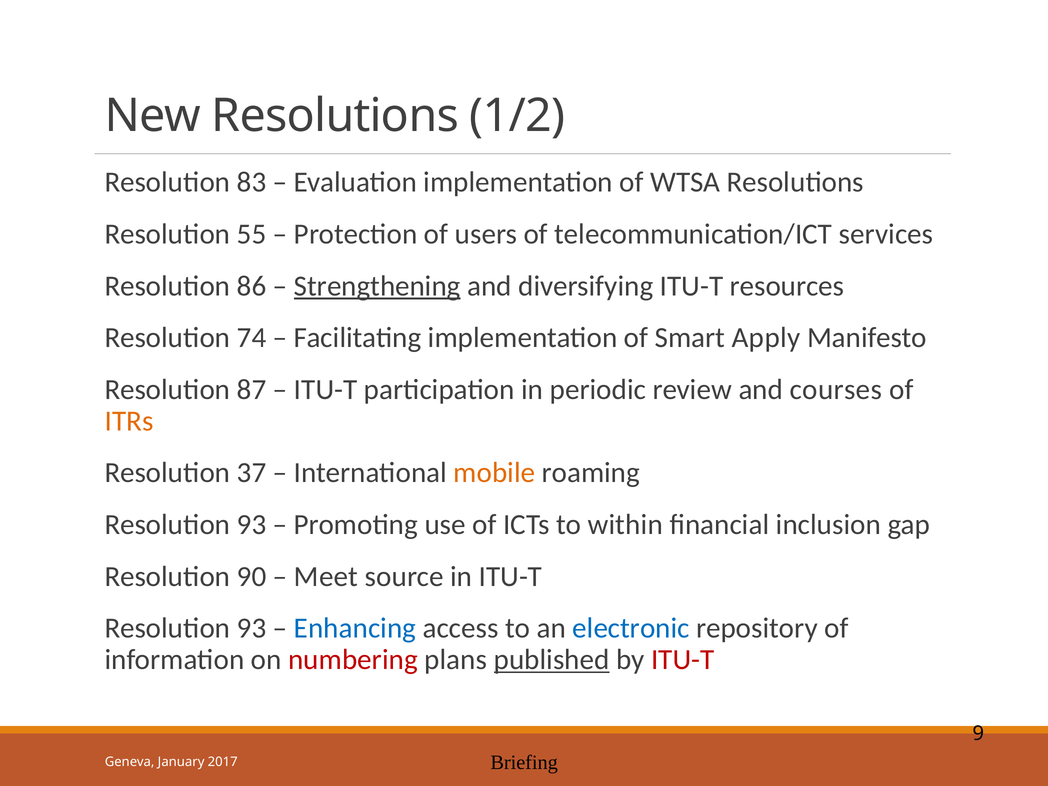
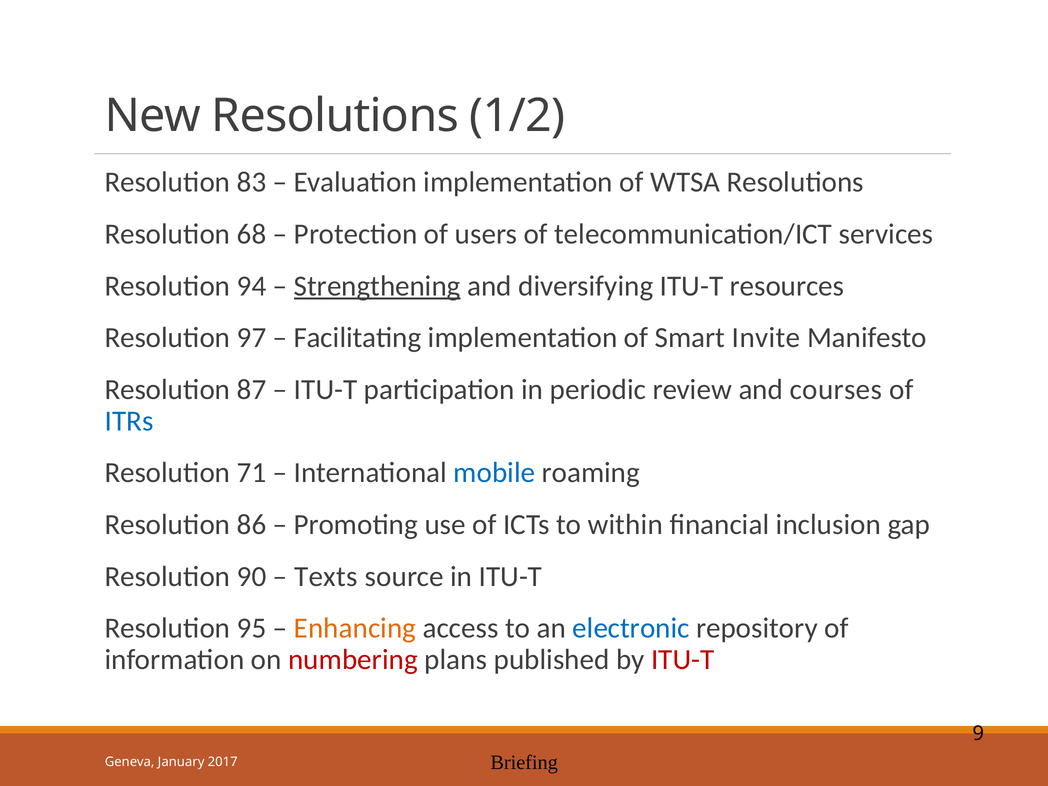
55: 55 -> 68
86: 86 -> 94
74: 74 -> 97
Apply: Apply -> Invite
ITRs colour: orange -> blue
37: 37 -> 71
mobile colour: orange -> blue
93 at (252, 525): 93 -> 86
Meet: Meet -> Texts
93 at (252, 628): 93 -> 95
Enhancing colour: blue -> orange
published underline: present -> none
